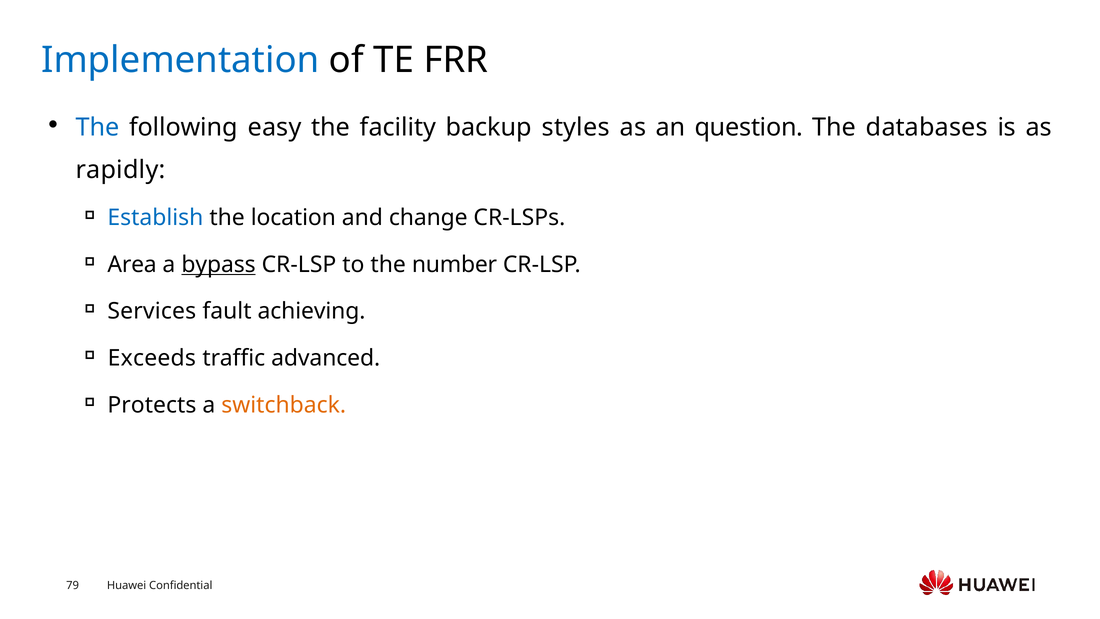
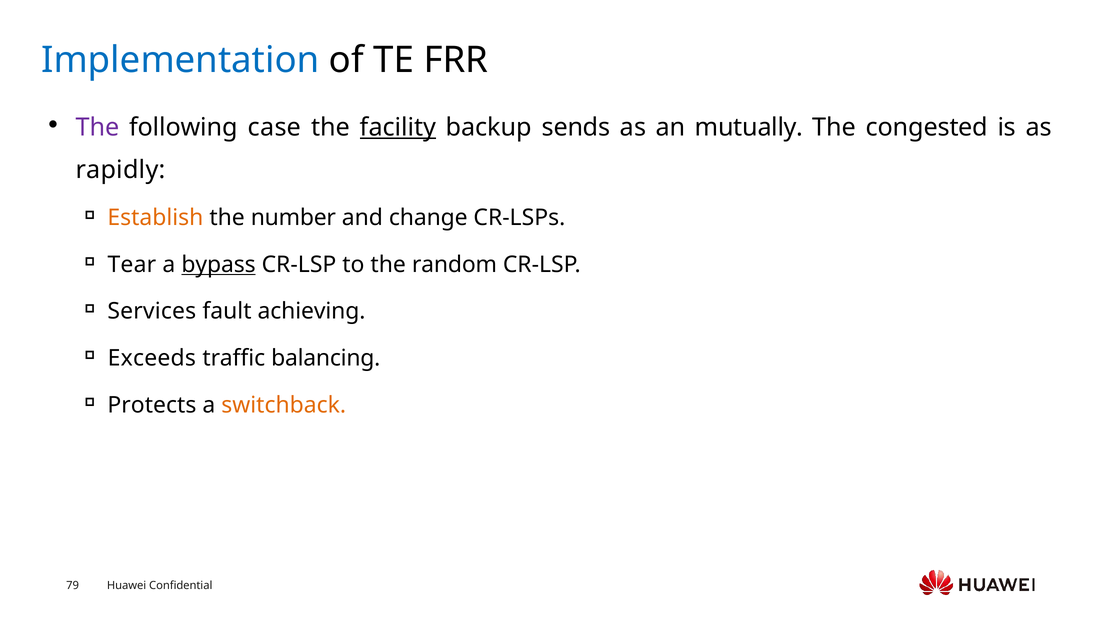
The at (97, 128) colour: blue -> purple
easy: easy -> case
facility underline: none -> present
styles: styles -> sends
question: question -> mutually
databases: databases -> congested
Establish colour: blue -> orange
location: location -> number
Area: Area -> Tear
number: number -> random
advanced: advanced -> balancing
